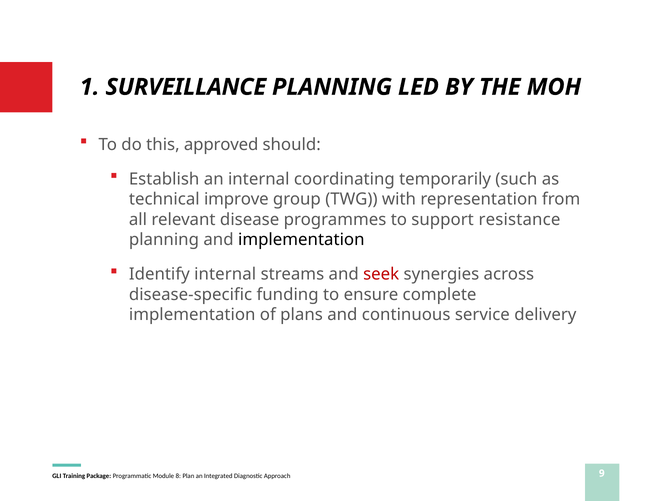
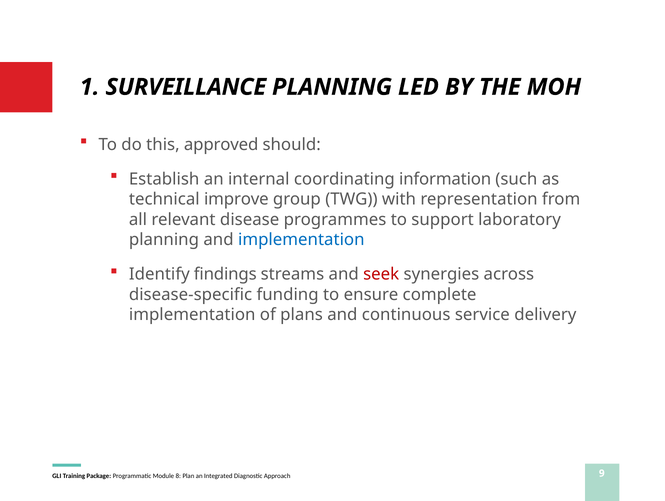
temporarily: temporarily -> information
resistance: resistance -> laboratory
implementation at (301, 240) colour: black -> blue
Identify internal: internal -> findings
